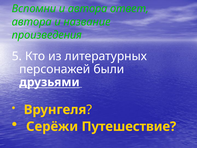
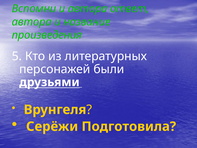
Путешествие: Путешествие -> Подготовила
